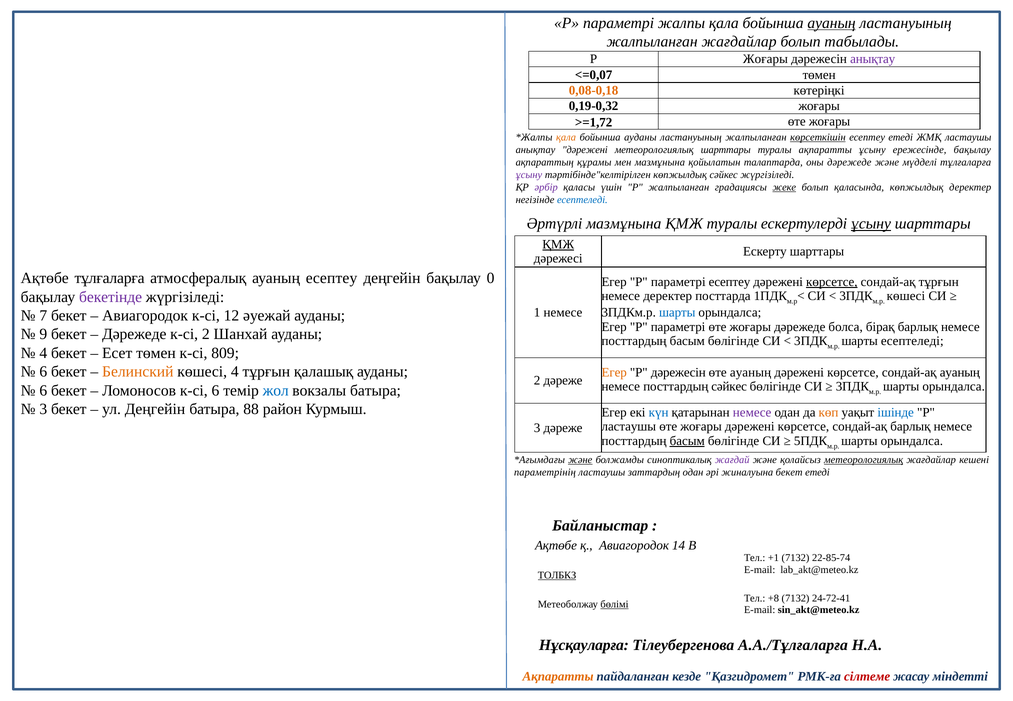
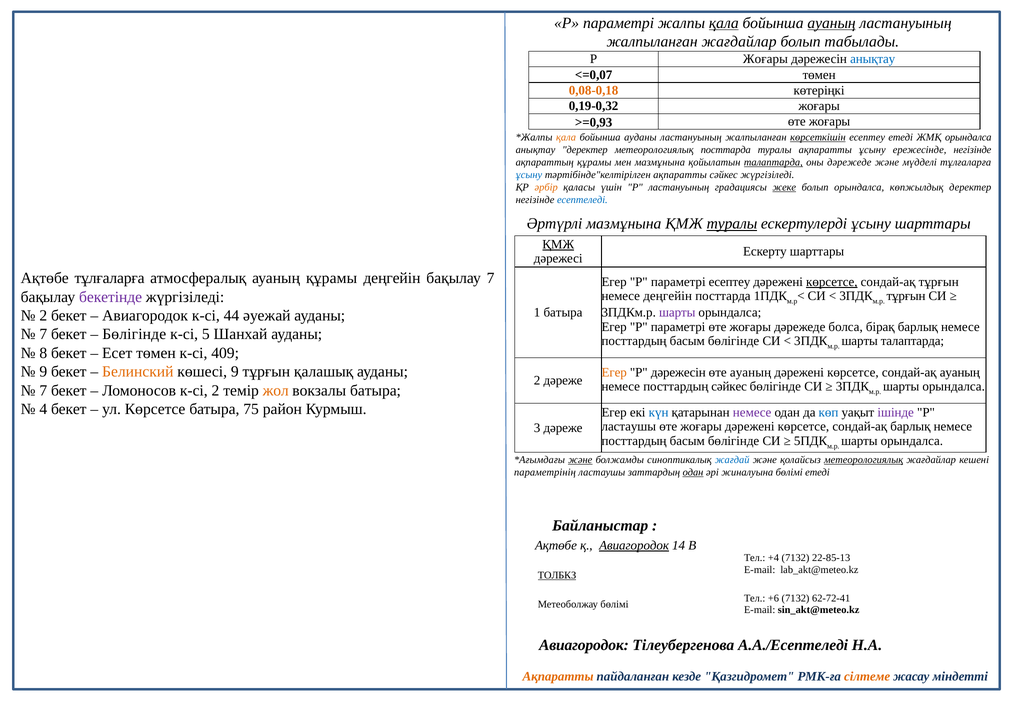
қала at (724, 23) underline: none -> present
анықтау at (873, 59) colour: purple -> blue
>=1,72: >=1,72 -> >=0,93
ЖМҚ ластаушы: ластаушы -> орындалса
анықтау дәрежені: дәрежені -> деректер
метеорологиялық шарттары: шарттары -> посттарда
ережесінде бақылау: бақылау -> негізінде
талаптарда at (773, 162) underline: none -> present
ұсыну at (529, 175) colour: purple -> blue
тәртібінде"келтірілген көпжылдық: көпжылдық -> ақпаратты
әрбір colour: purple -> orange
Р жалпыланған: жалпыланған -> ластануының
болып қаласында: қаласында -> орындалса
туралы at (732, 224) underline: none -> present
ұсыну at (871, 224) underline: present -> none
ауаның есептеу: есептеу -> құрамы
бақылау 0: 0 -> 7
немесе деректер: деректер -> деңгейін
көшесі at (906, 296): көшесі -> тұрғын
1 немесе: немесе -> батыра
шарты at (677, 313) colour: blue -> purple
7 at (43, 316): 7 -> 2
12: 12 -> 44
9 at (43, 334): 9 -> 7
Дәрежеде at (134, 334): Дәрежеде -> Бөлігінде
к-сі 2: 2 -> 5
шарты есептеледі: есептеледі -> талаптарда
4 at (43, 353): 4 -> 8
809: 809 -> 409
6 at (43, 372): 6 -> 9
көшесі 4: 4 -> 9
6 at (43, 391): 6 -> 7
к-сі 6: 6 -> 2
жол colour: blue -> orange
3 at (43, 409): 3 -> 4
ул Деңгейін: Деңгейін -> Көрсетсе
88: 88 -> 75
көп colour: orange -> blue
ішінде colour: blue -> purple
басым at (687, 441) underline: present -> none
жағдай colour: purple -> blue
одан at (693, 472) underline: none -> present
жиналуына бекет: бекет -> бөлімі
Авиагородок at (634, 546) underline: none -> present
+1: +1 -> +4
22-85-74: 22-85-74 -> 22-85-13
+8: +8 -> +6
24-72-41: 24-72-41 -> 62-72-41
бөлімі at (614, 605) underline: present -> none
Нұсқауларға at (584, 645): Нұсқауларға -> Авиагородок
А.А./Тұлғаларға: А.А./Тұлғаларға -> А.А./Есептеледі
сілтеме colour: red -> orange
